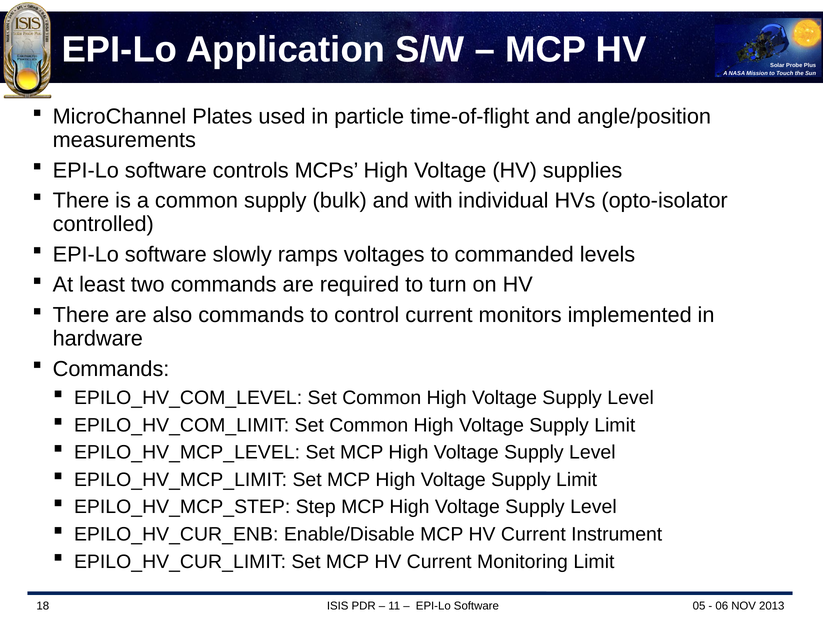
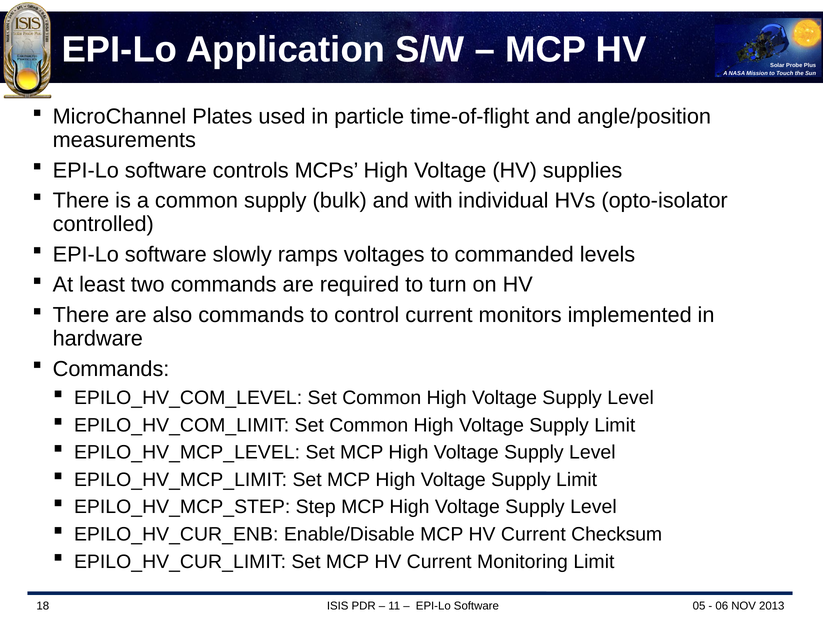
Instrument: Instrument -> Checksum
